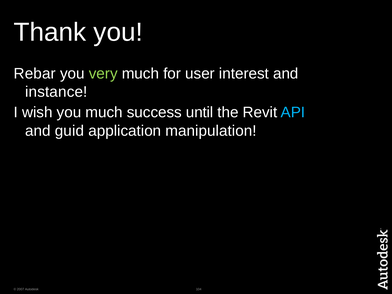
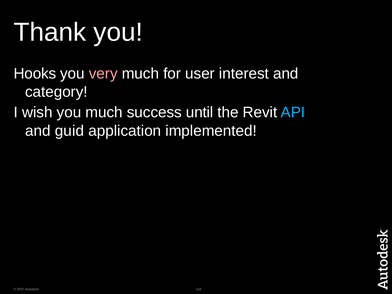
Rebar: Rebar -> Hooks
very colour: light green -> pink
instance: instance -> category
manipulation: manipulation -> implemented
